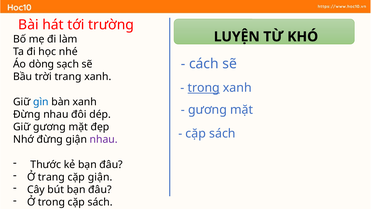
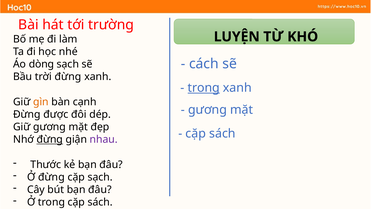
trời trang: trang -> đừng
gìn colour: blue -> orange
bàn xanh: xanh -> cạnh
Đừng nhau: nhau -> được
đừng at (50, 139) underline: none -> present
Ở trang: trang -> đừng
cặp giận: giận -> sạch
